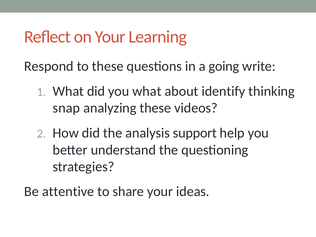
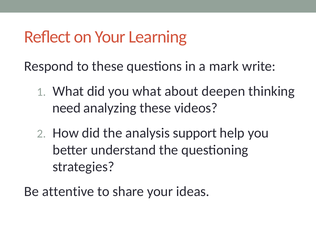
going: going -> mark
identify: identify -> deepen
snap: snap -> need
